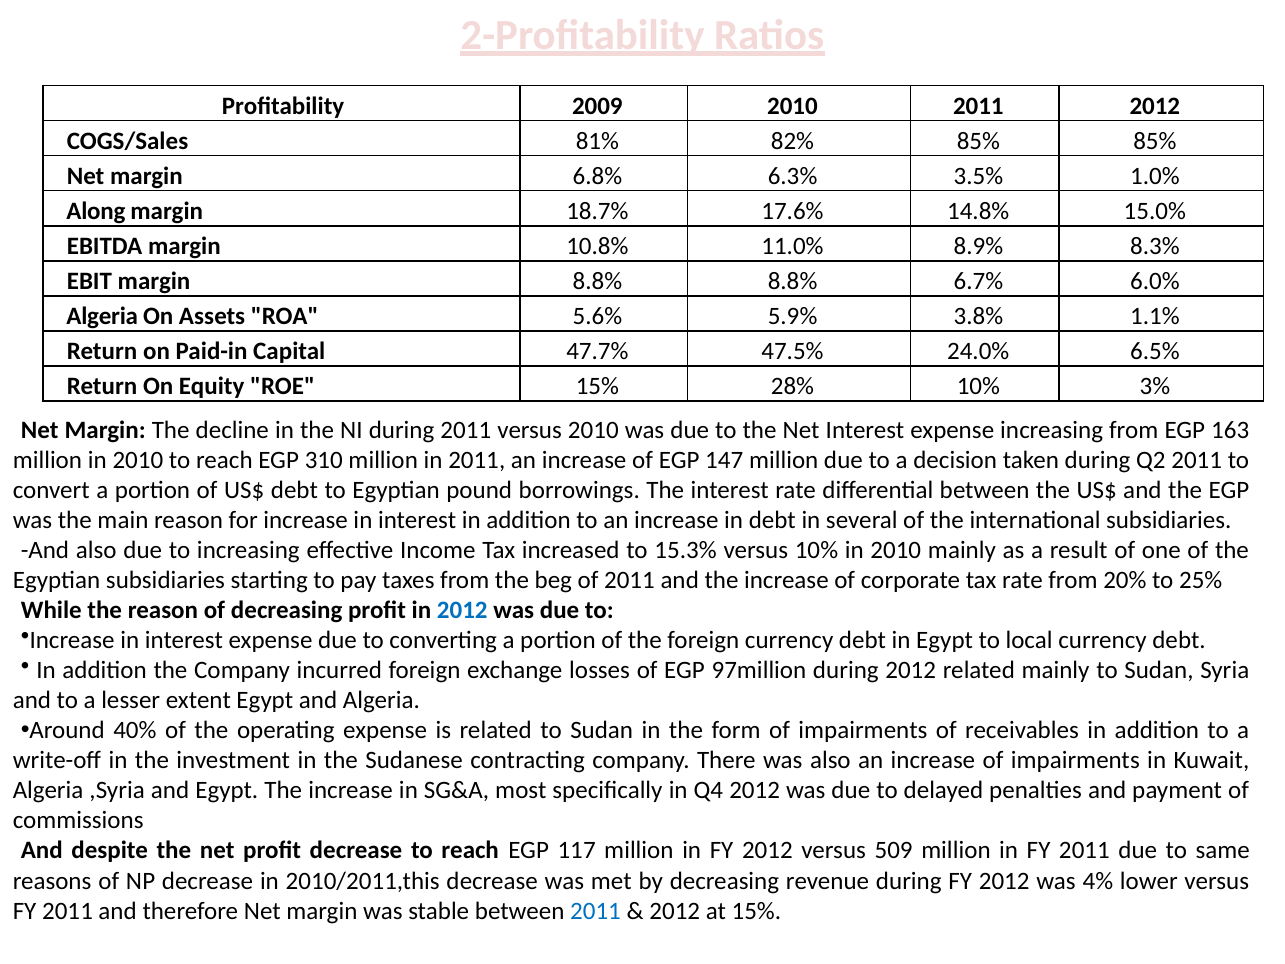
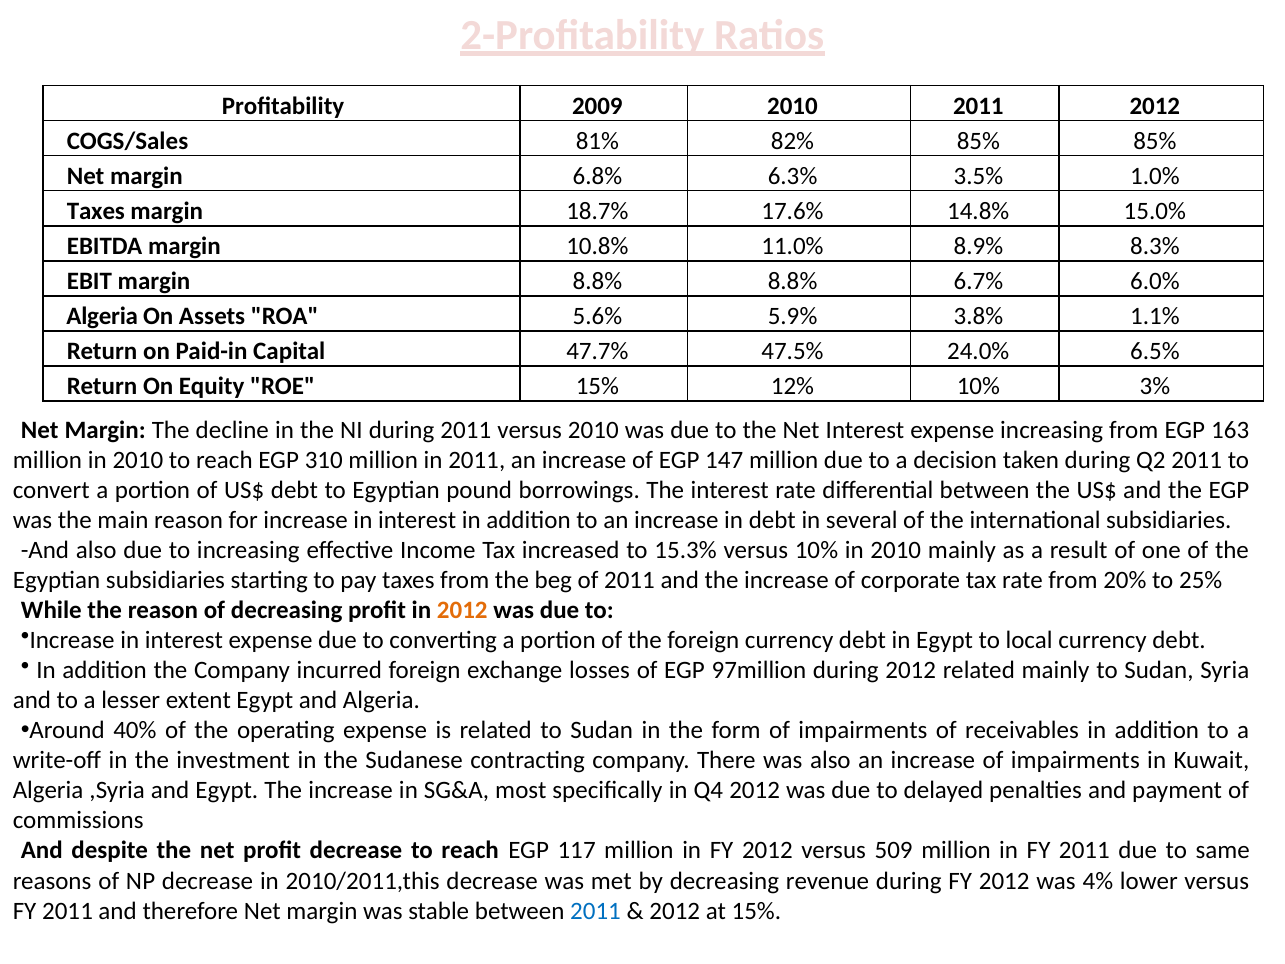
Along at (96, 211): Along -> Taxes
28%: 28% -> 12%
2012 at (462, 611) colour: blue -> orange
